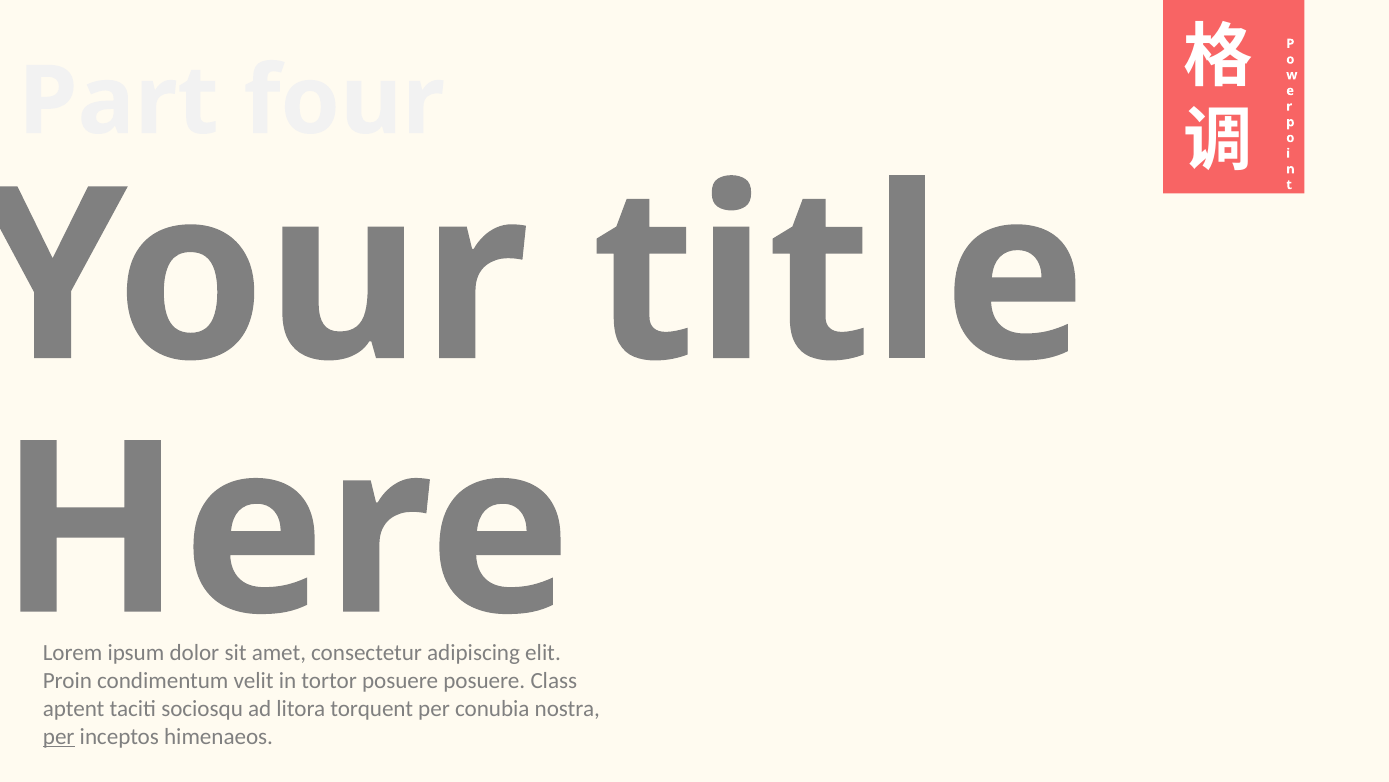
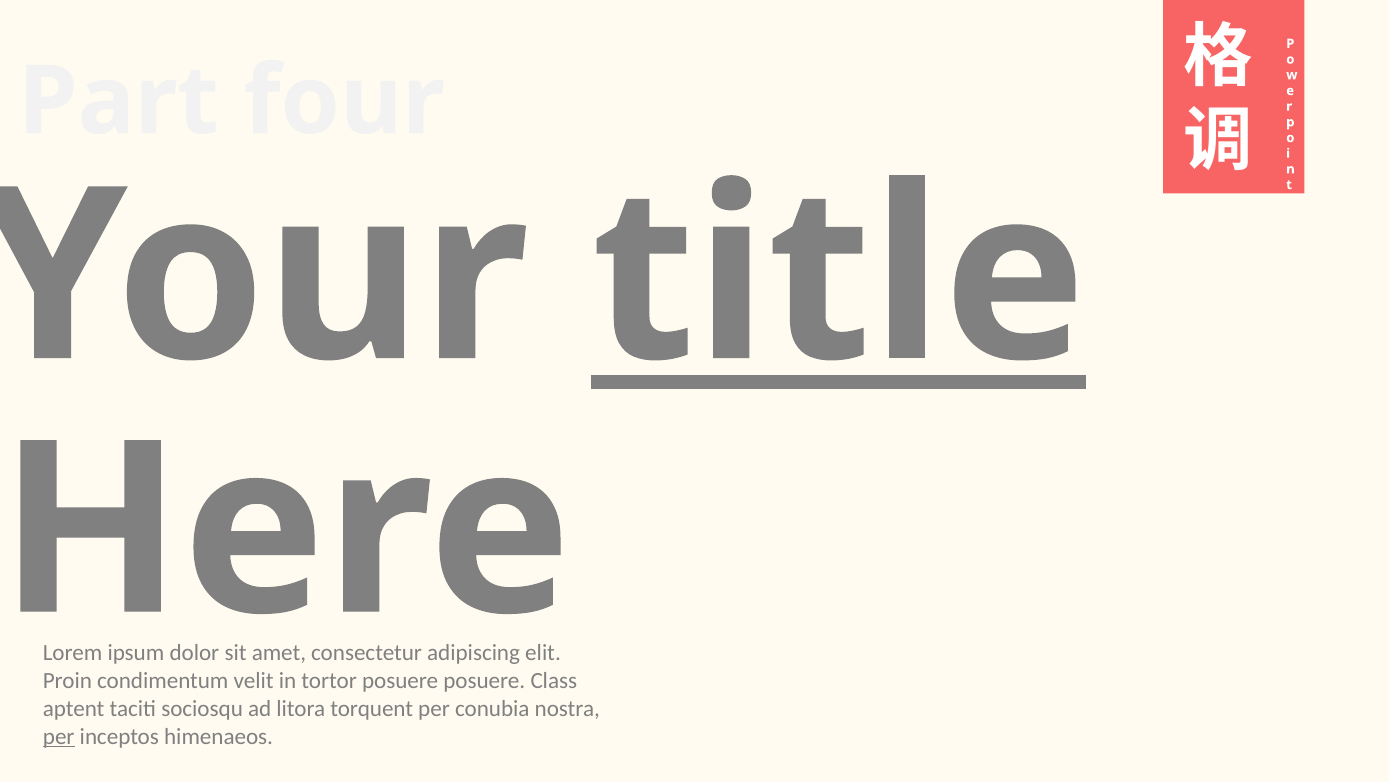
title underline: none -> present
